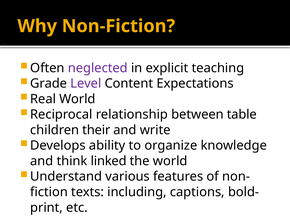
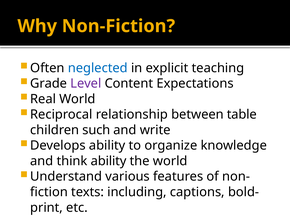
neglected colour: purple -> blue
their: their -> such
think linked: linked -> ability
